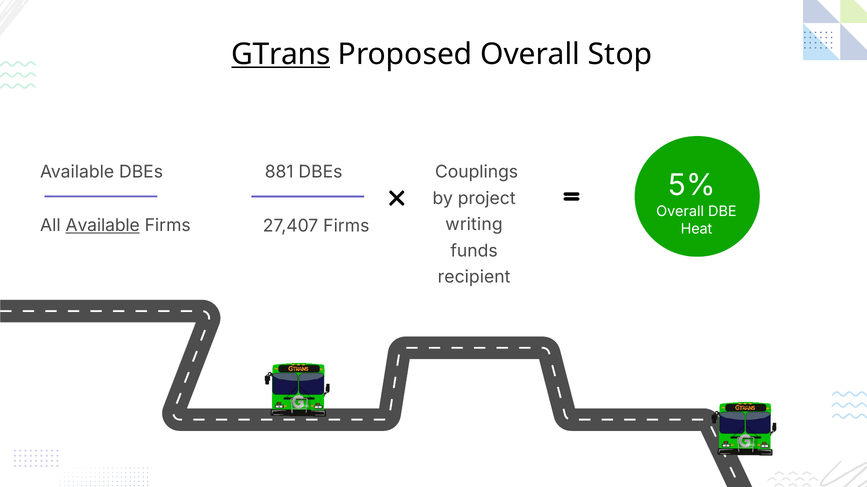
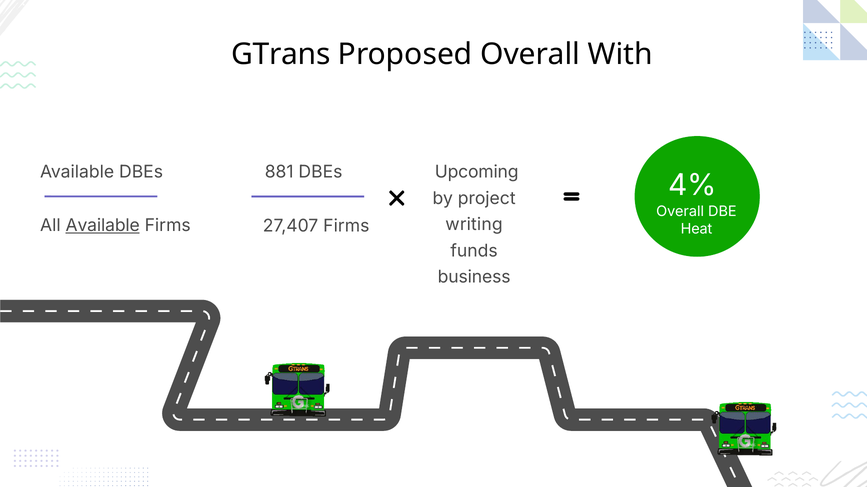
GTrans underline: present -> none
Stop: Stop -> With
Couplings: Couplings -> Upcoming
5%: 5% -> 4%
recipient: recipient -> business
